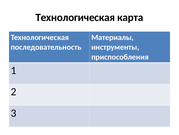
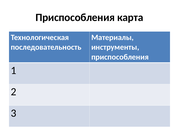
Технологическая at (75, 17): Технологическая -> Приспособления
